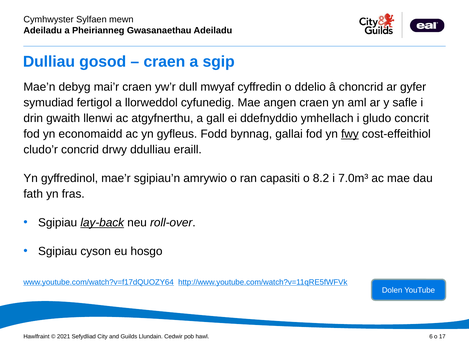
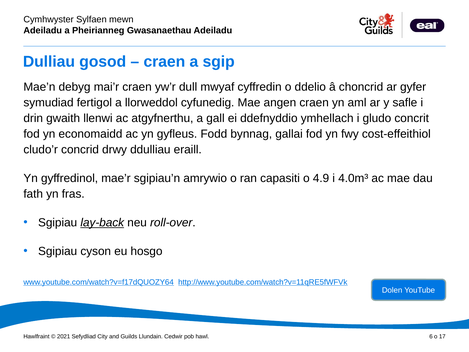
fwy underline: present -> none
8.2: 8.2 -> 4.9
7.0m³: 7.0m³ -> 4.0m³
